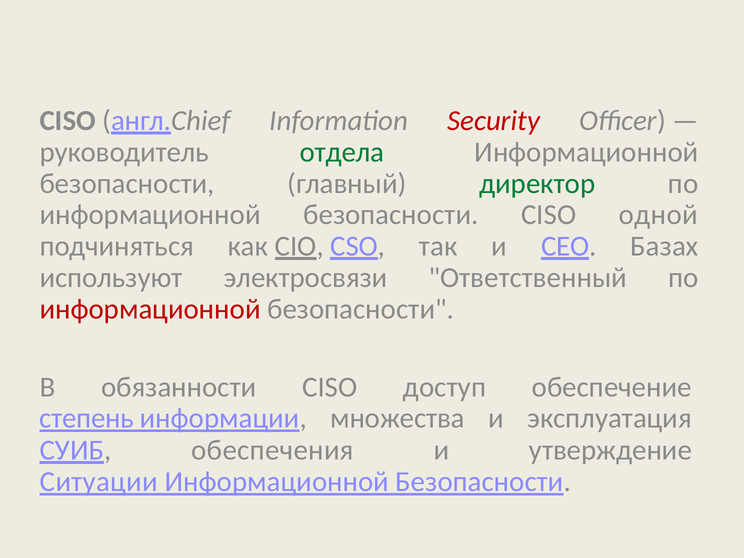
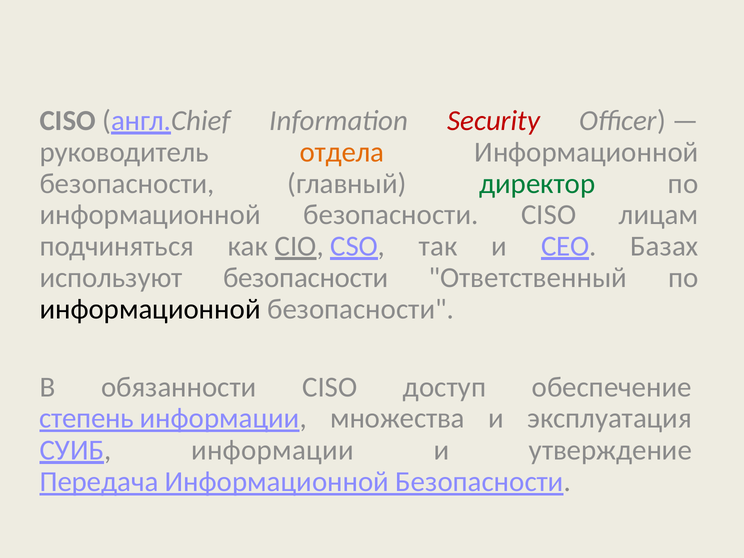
отдела colour: green -> orange
одной: одной -> лицам
используют электросвязи: электросвязи -> безопасности
информационной at (150, 309) colour: red -> black
СУИБ обеспечения: обеспечения -> информации
Ситуации: Ситуации -> Передача
